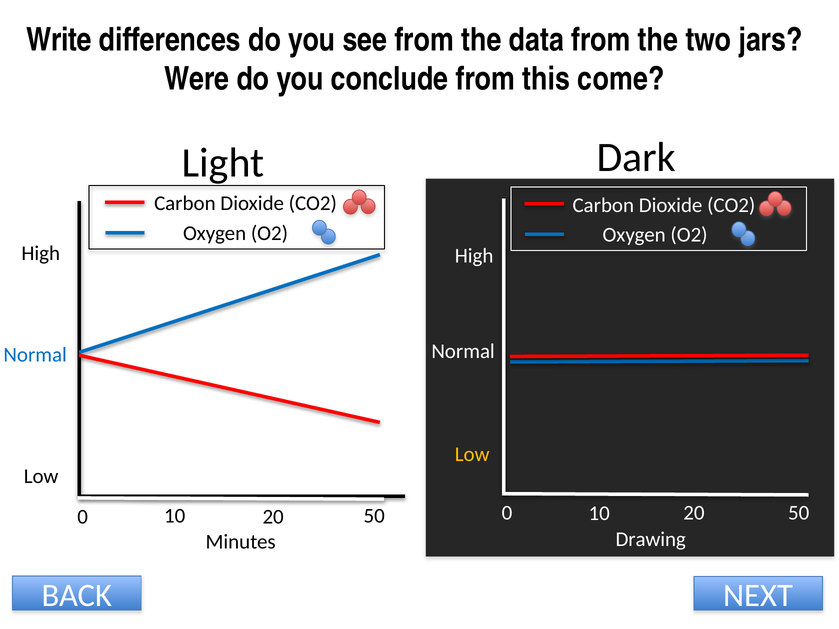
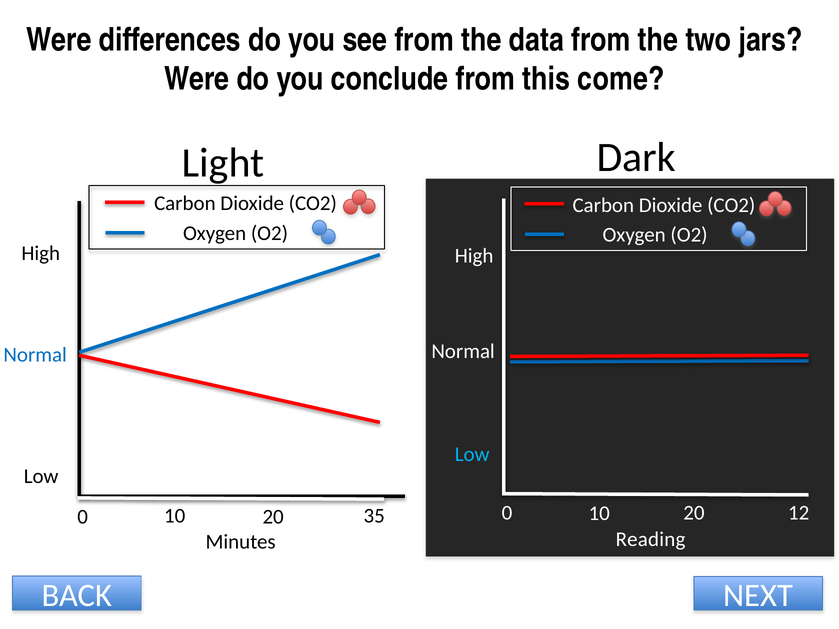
Write at (59, 40): Write -> Were
Low at (472, 454) colour: yellow -> light blue
20 50: 50 -> 12
10 50: 50 -> 35
Drawing: Drawing -> Reading
